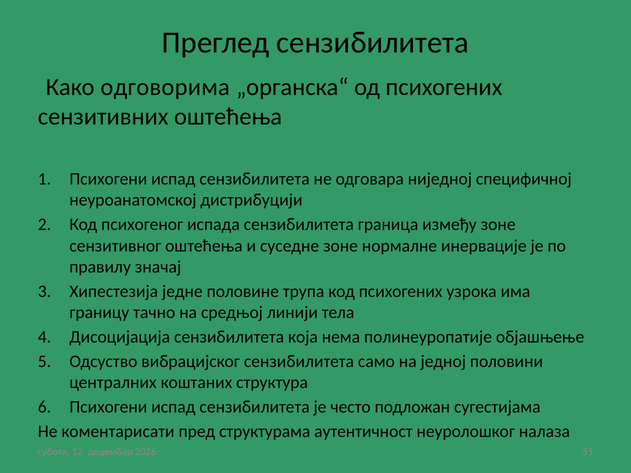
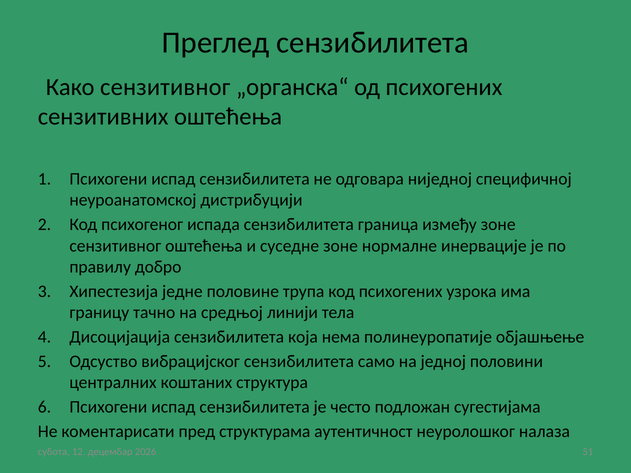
Како одговорима: одговорима -> сензитивног
значај: значај -> добро
